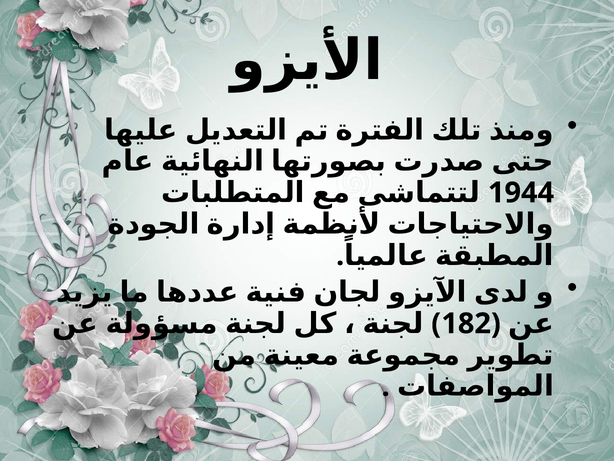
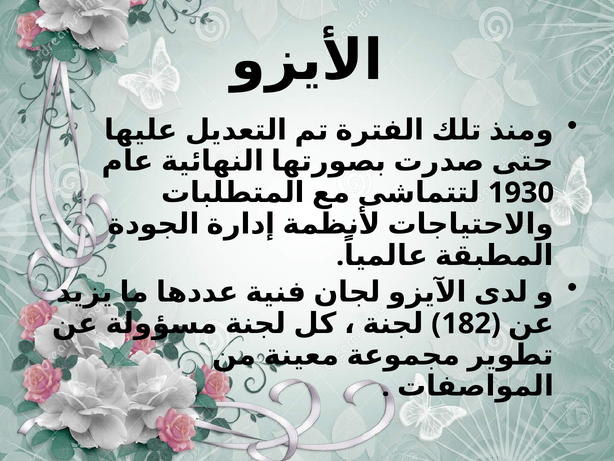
1944: 1944 -> 1930
